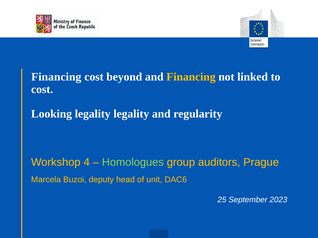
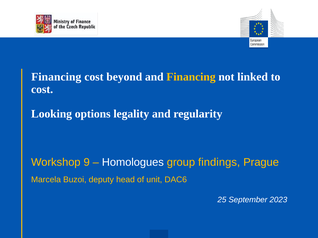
Looking legality: legality -> options
4: 4 -> 9
Homologues colour: light green -> white
auditors: auditors -> findings
